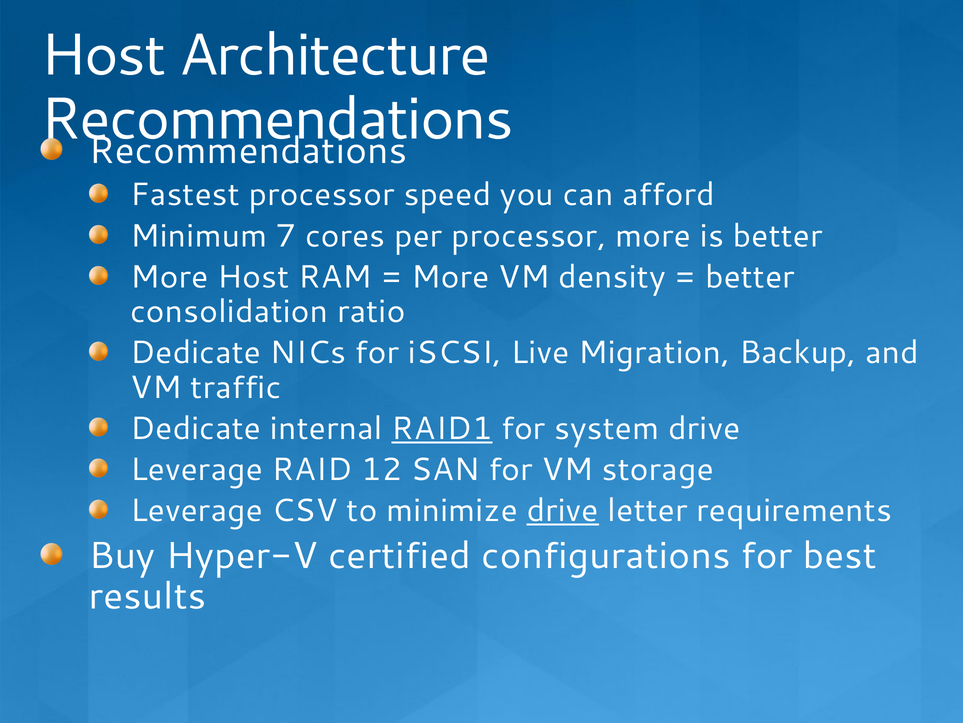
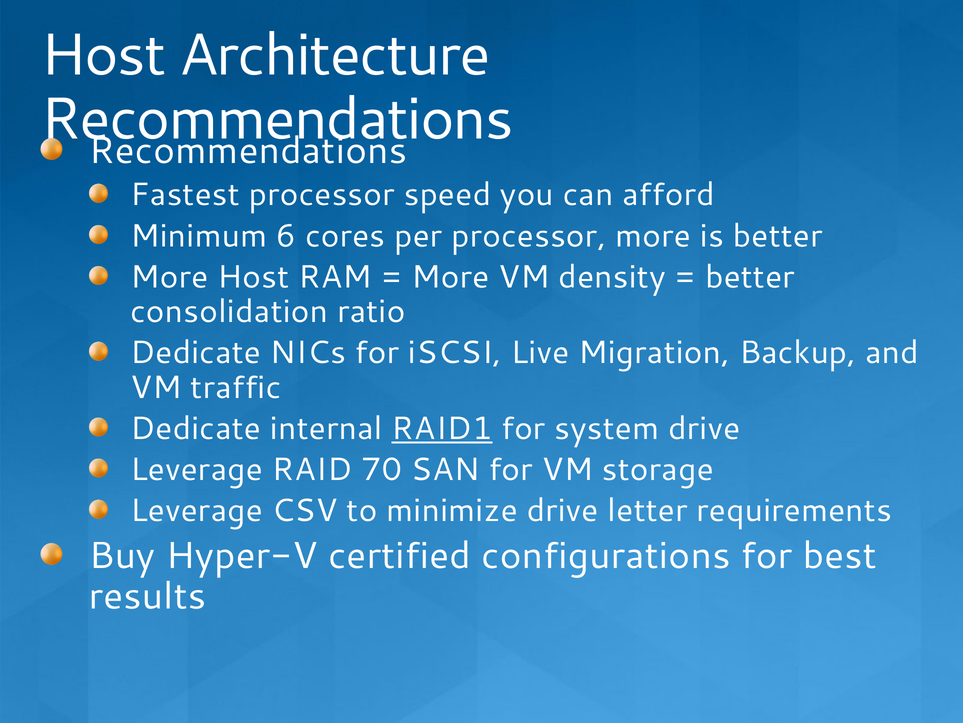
7: 7 -> 6
12: 12 -> 70
drive at (563, 510) underline: present -> none
